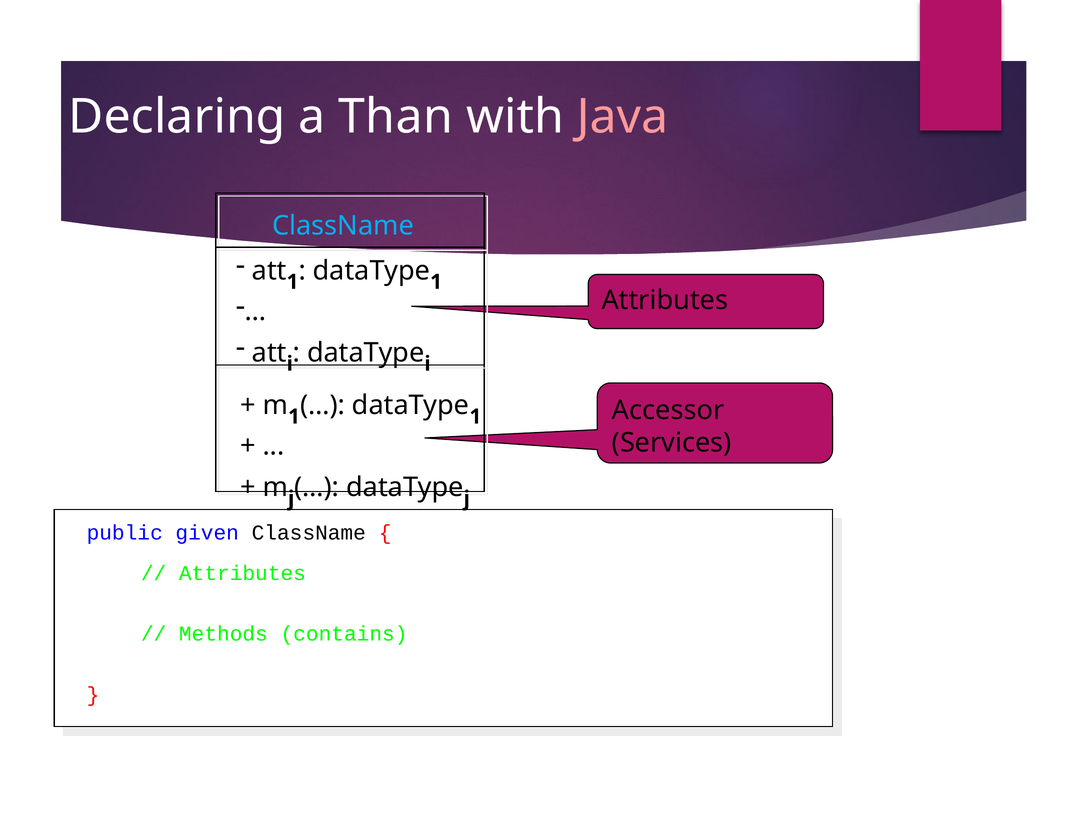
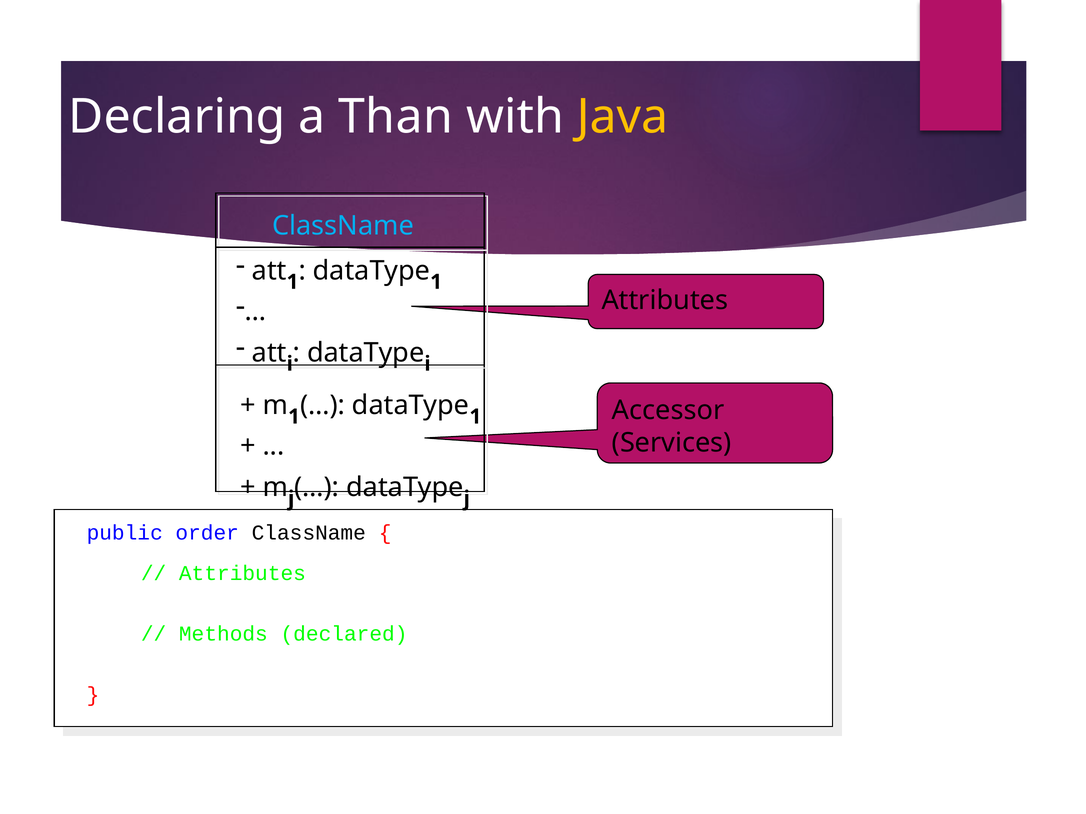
Java colour: pink -> yellow
given: given -> order
contains: contains -> declared
